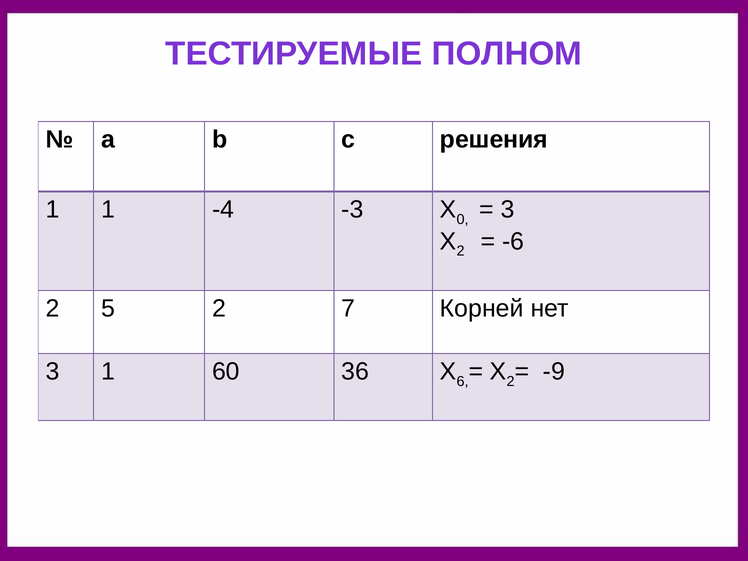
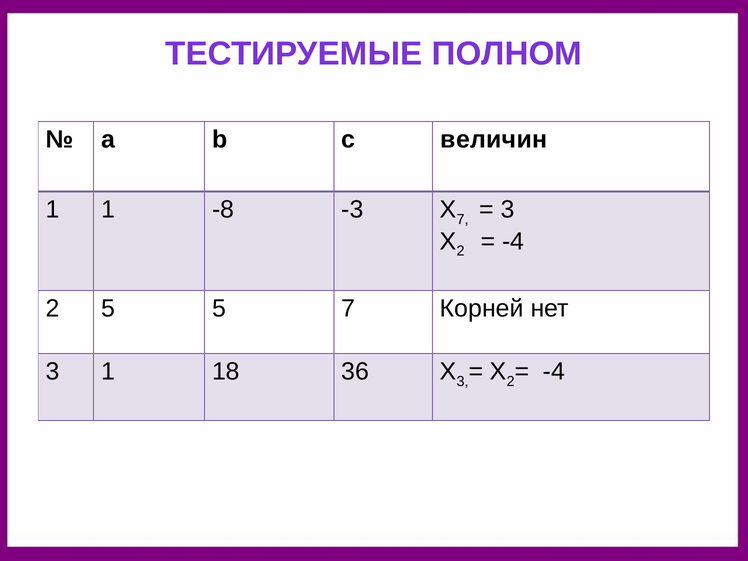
решения: решения -> величин
-4: -4 -> -8
0 at (463, 219): 0 -> 7
-6 at (513, 241): -6 -> -4
5 2: 2 -> 5
60: 60 -> 18
6 at (463, 381): 6 -> 3
-9 at (554, 372): -9 -> -4
